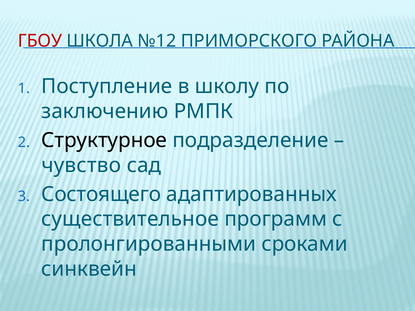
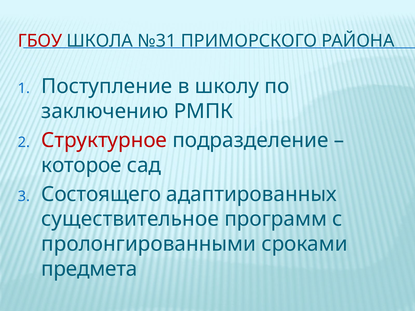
№12: №12 -> №31
Структурное colour: black -> red
чувство: чувство -> которое
синквейн: синквейн -> предмета
